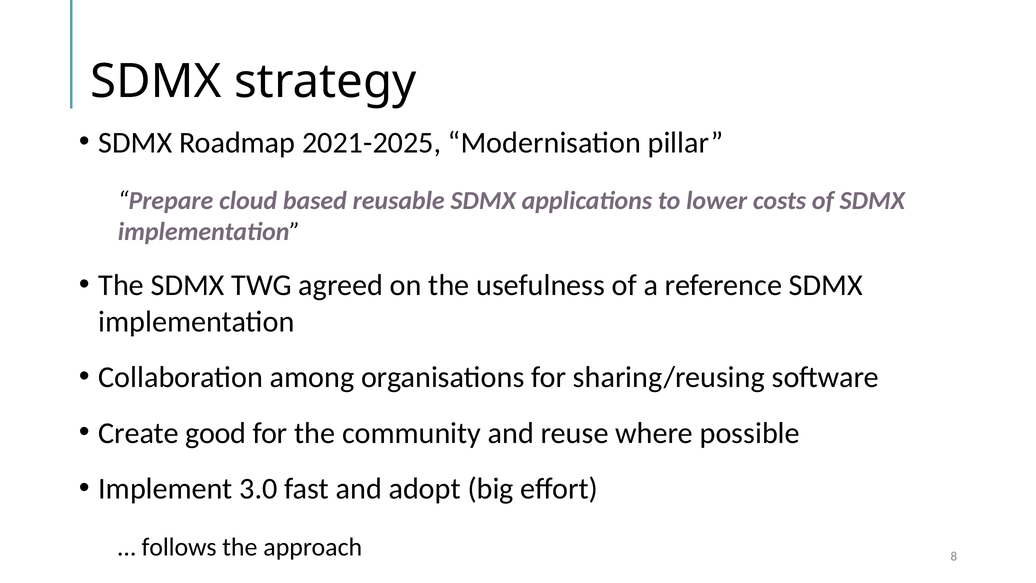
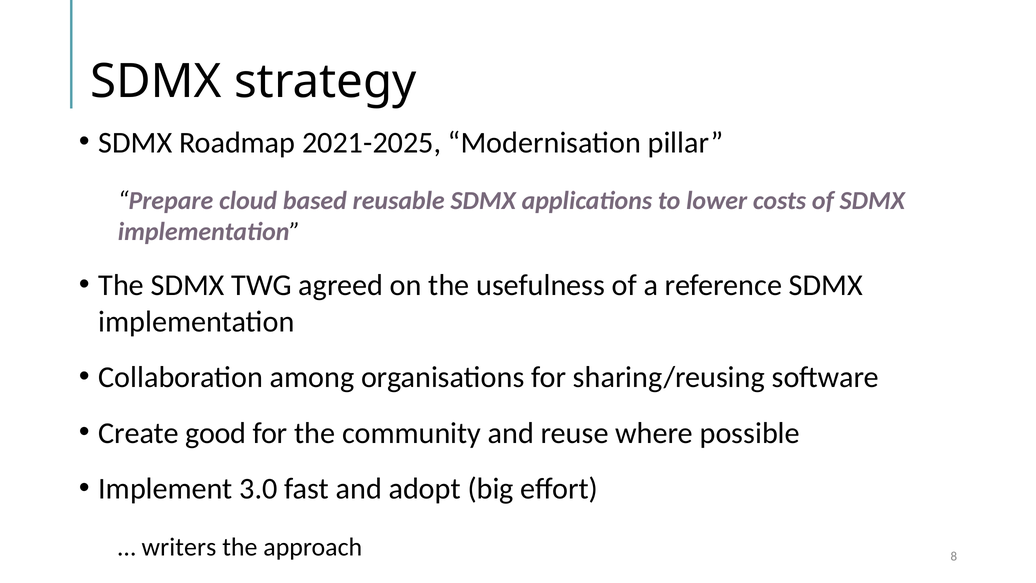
follows: follows -> writers
